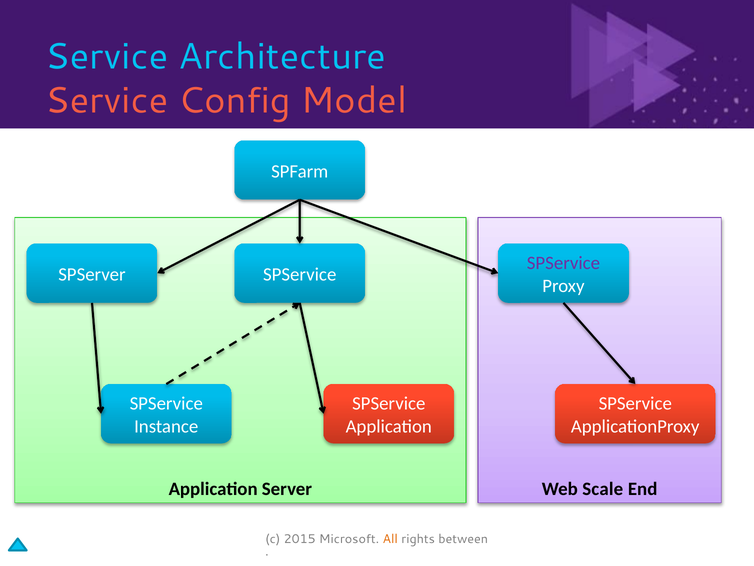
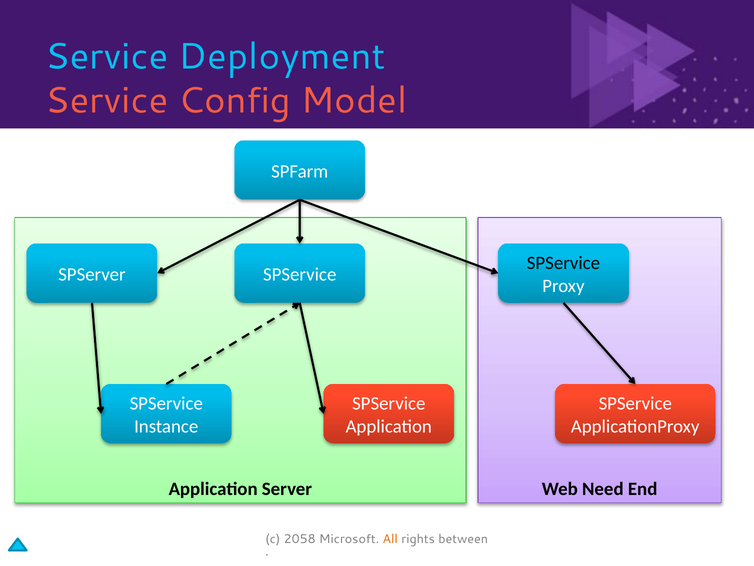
Architecture: Architecture -> Deployment
SPService at (563, 263) colour: purple -> black
Scale: Scale -> Need
2015: 2015 -> 2058
